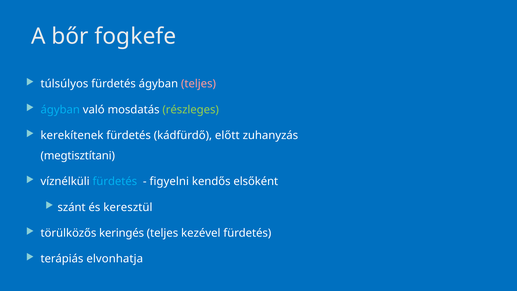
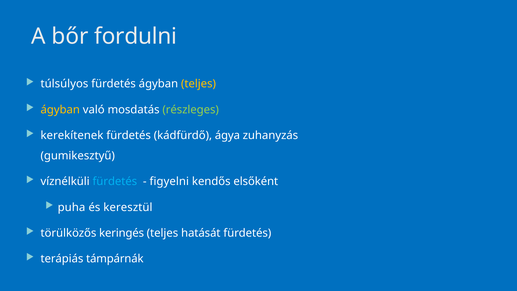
fogkefe: fogkefe -> fordulni
teljes at (198, 84) colour: pink -> yellow
ágyban at (60, 110) colour: light blue -> yellow
előtt: előtt -> ágya
megtisztítani: megtisztítani -> gumikesztyű
szánt: szánt -> puha
kezével: kezével -> hatását
elvonhatja: elvonhatja -> támpárnák
